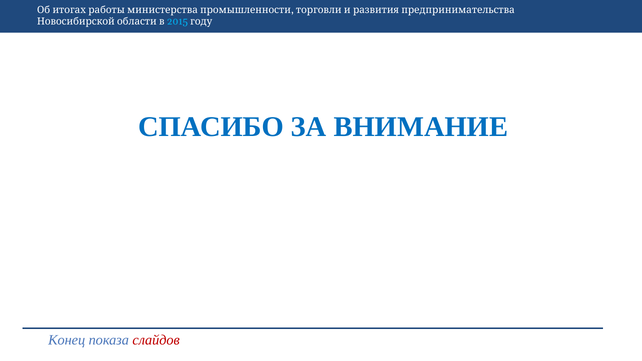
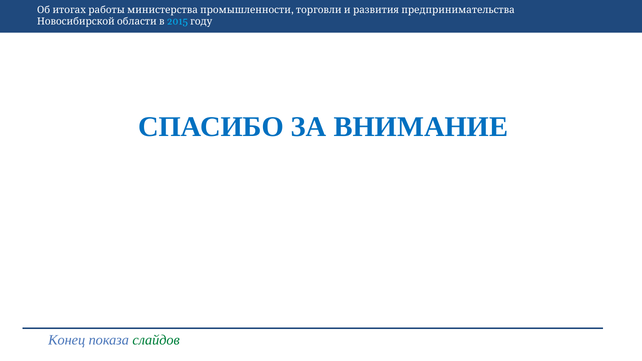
слайдов colour: red -> green
